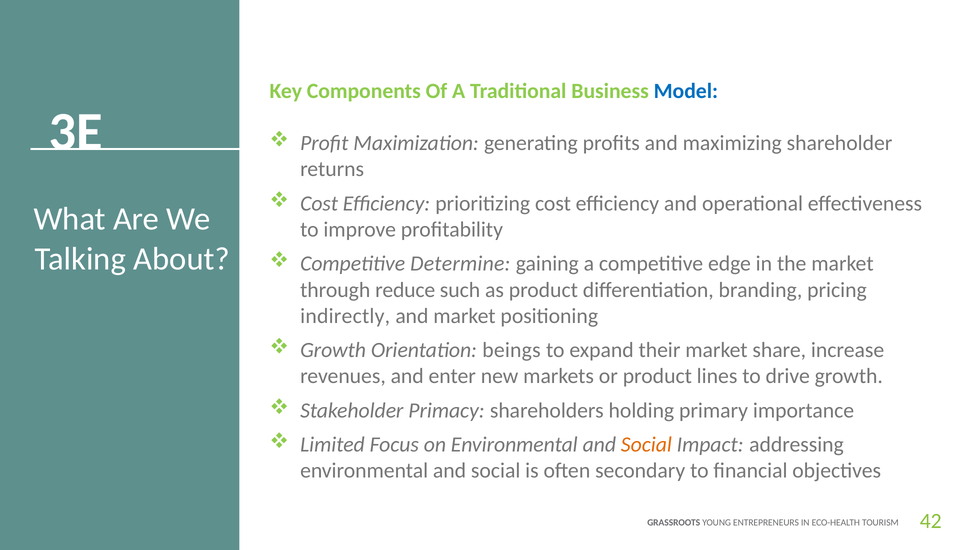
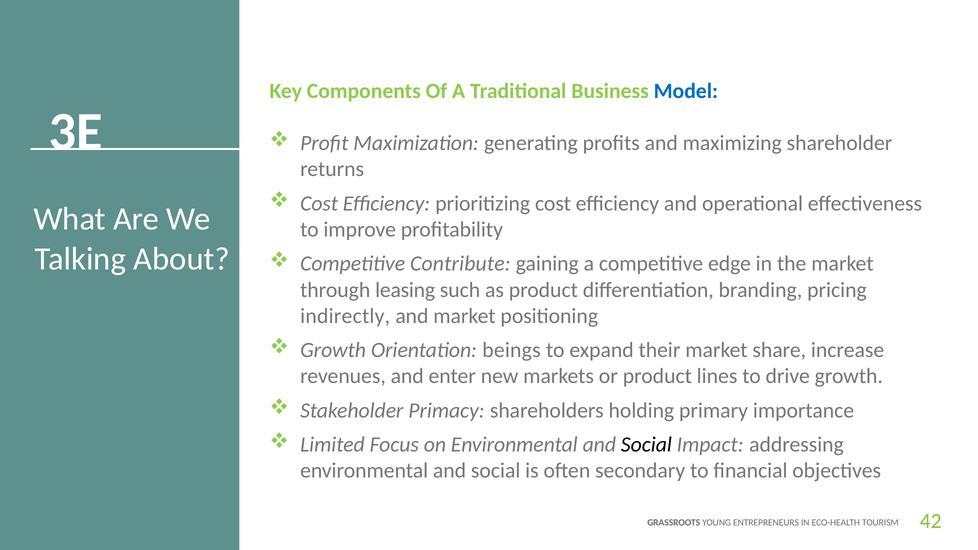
Determine: Determine -> Contribute
reduce: reduce -> leasing
Social at (646, 445) colour: orange -> black
